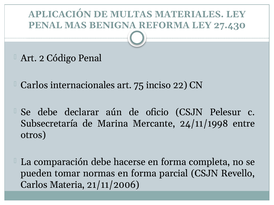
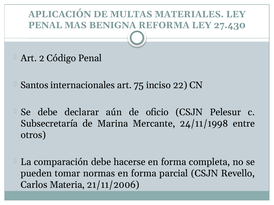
Carlos at (34, 85): Carlos -> Santos
